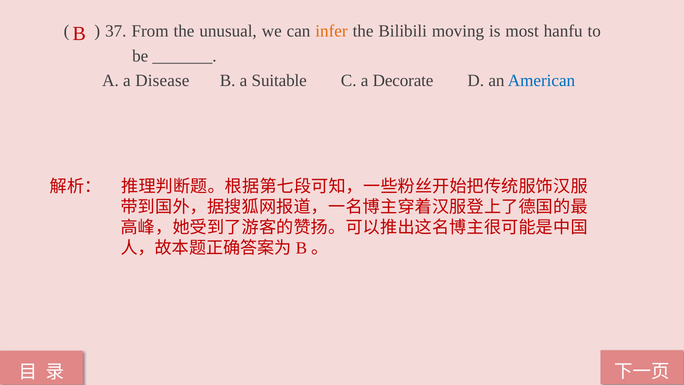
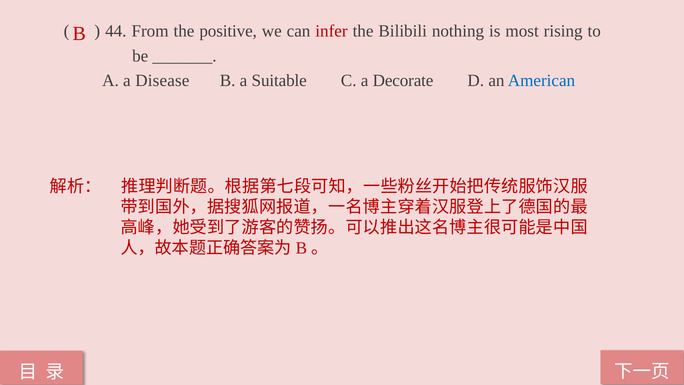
37: 37 -> 44
unusual: unusual -> positive
infer colour: orange -> red
moving: moving -> nothing
hanfu: hanfu -> rising
